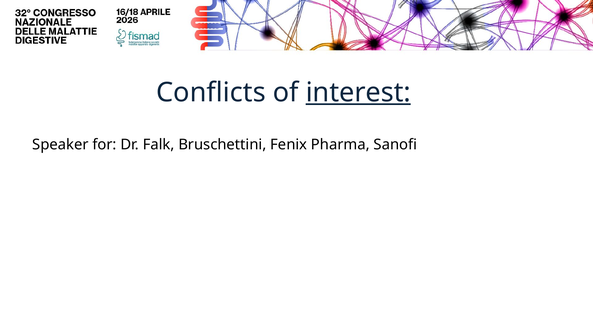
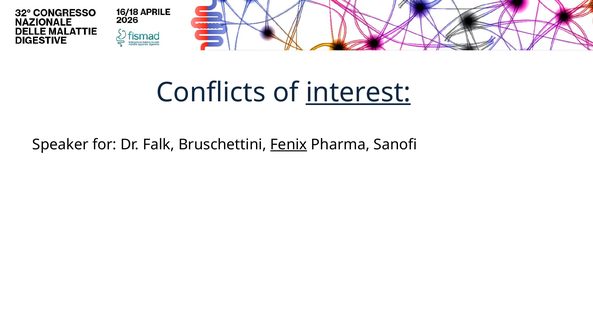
Fenix underline: none -> present
